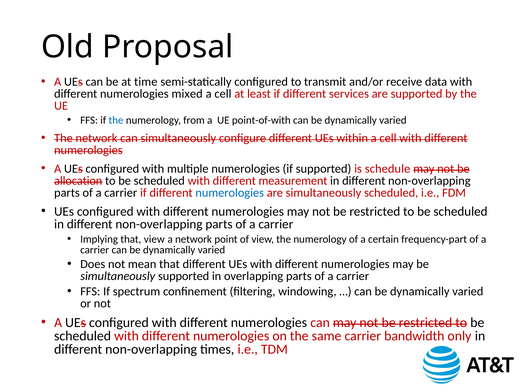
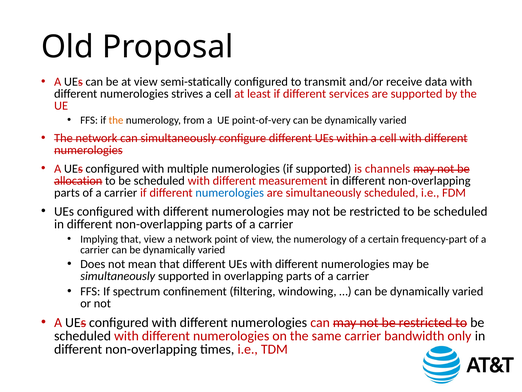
at time: time -> view
mixed: mixed -> strives
the at (116, 120) colour: blue -> orange
point-of-with: point-of-with -> point-of-very
schedule: schedule -> channels
